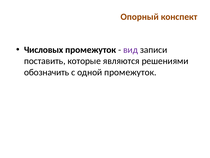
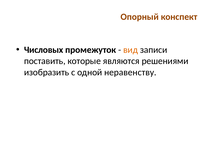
вид colour: purple -> orange
обозначить: обозначить -> изобразить
одной промежуток: промежуток -> неравенству
